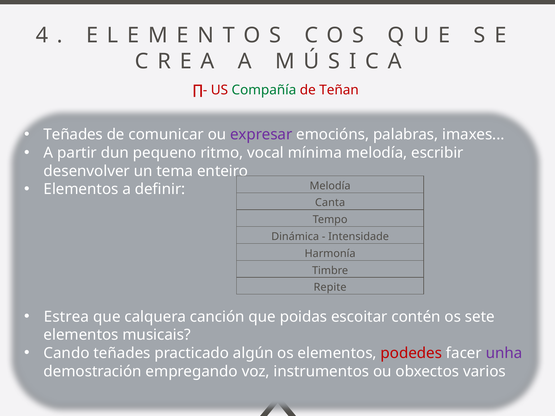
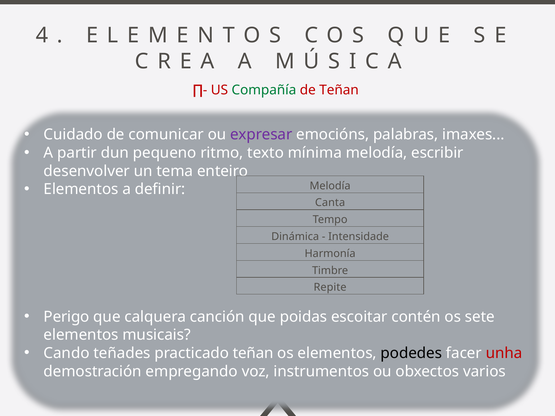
Teñades at (73, 135): Teñades -> Cuidado
vocal: vocal -> texto
Estrea: Estrea -> Perigo
practicado algún: algún -> teñan
podedes colour: red -> black
unha colour: purple -> red
